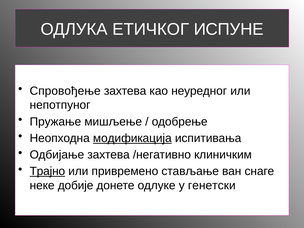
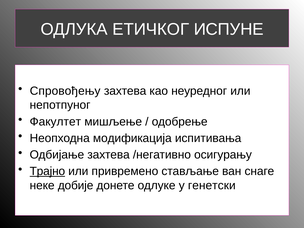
Спровођење: Спровођење -> Спровођењу
Пружање: Пружање -> Факултет
модификација underline: present -> none
клиничким: клиничким -> осигурању
